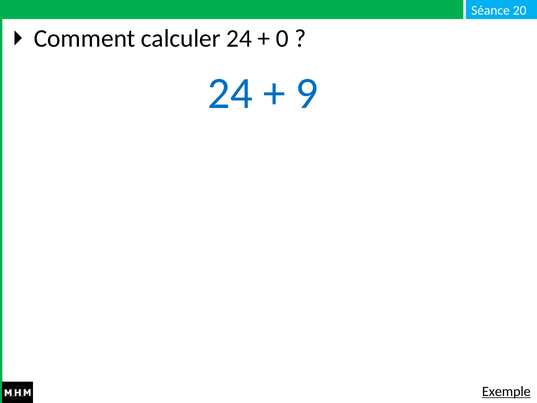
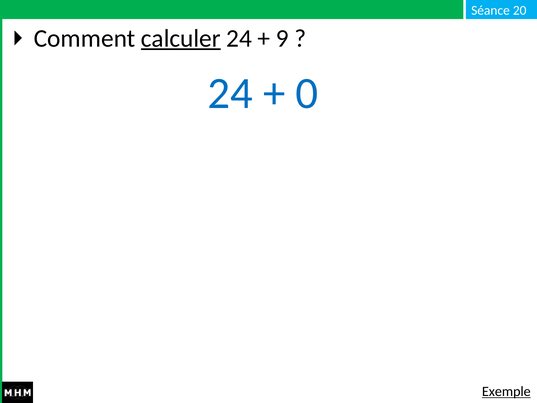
calculer underline: none -> present
0: 0 -> 9
9: 9 -> 0
